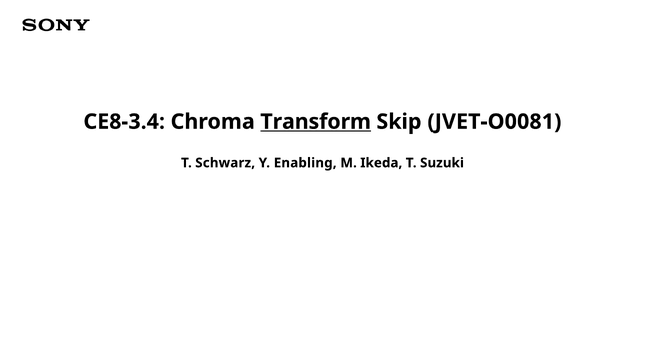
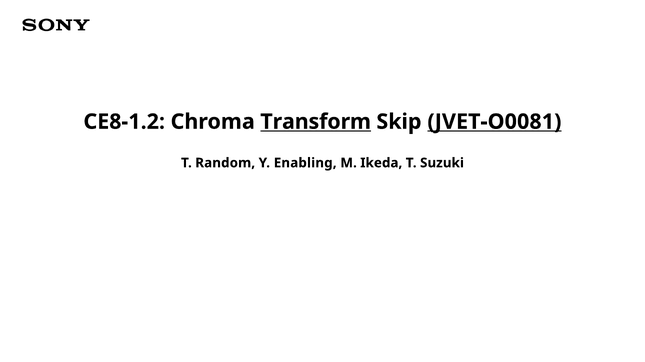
CE8-3.4: CE8-3.4 -> CE8-1.2
JVET-O0081 underline: none -> present
Schwarz: Schwarz -> Random
